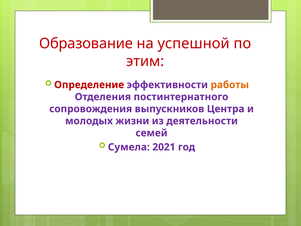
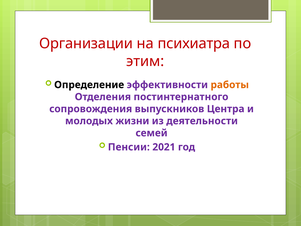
Образование: Образование -> Организации
успешной: успешной -> психиатра
Определение colour: red -> black
Сумела: Сумела -> Пенсии
